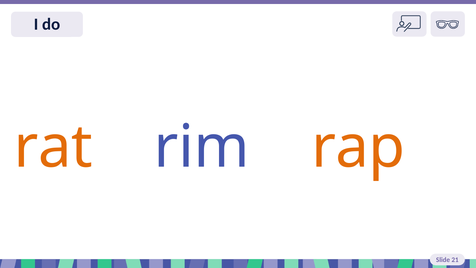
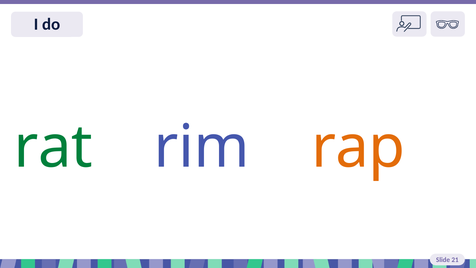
rat colour: orange -> green
